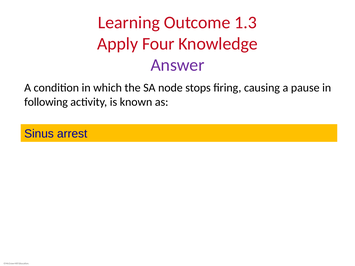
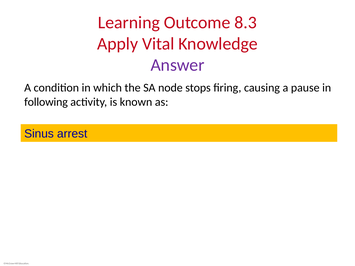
1.3: 1.3 -> 8.3
Four: Four -> Vital
